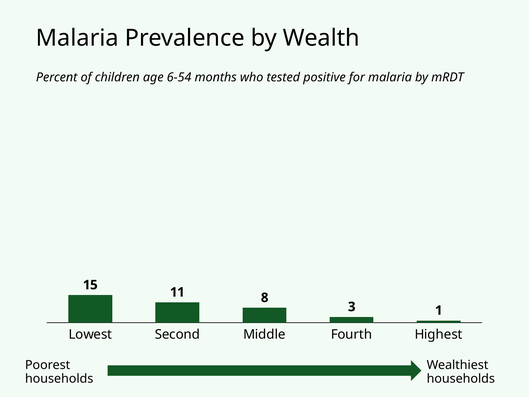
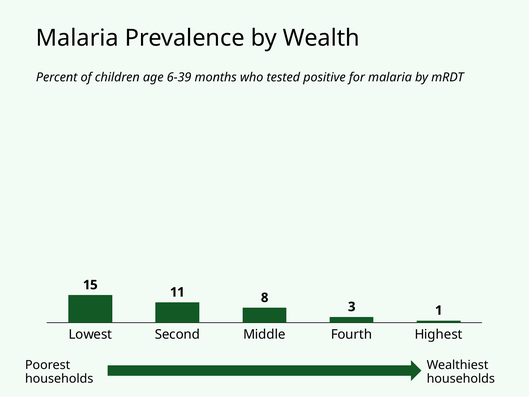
6-54: 6-54 -> 6-39
